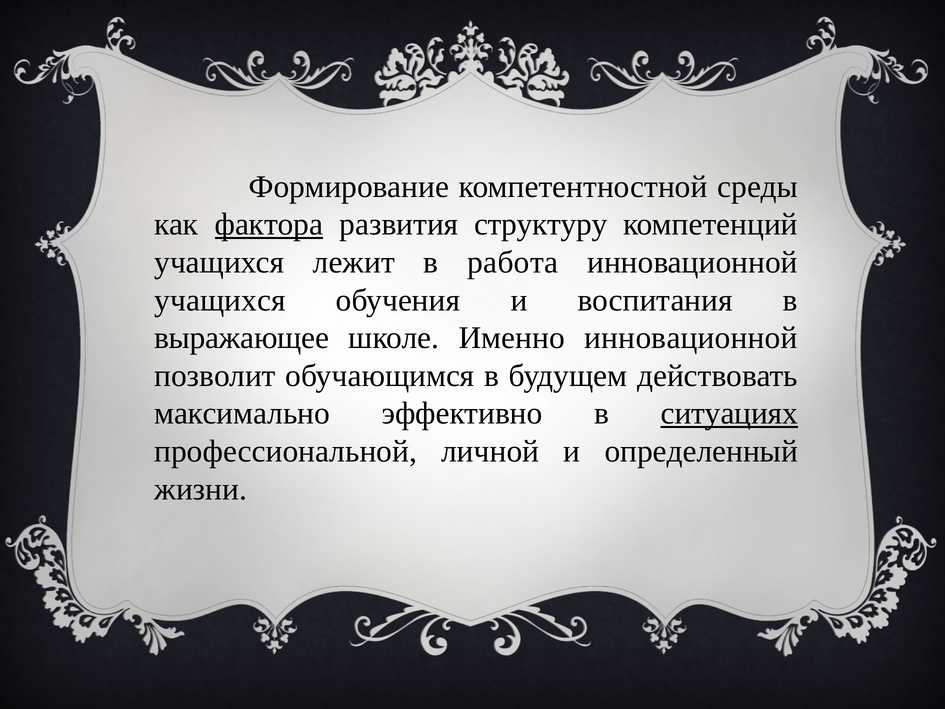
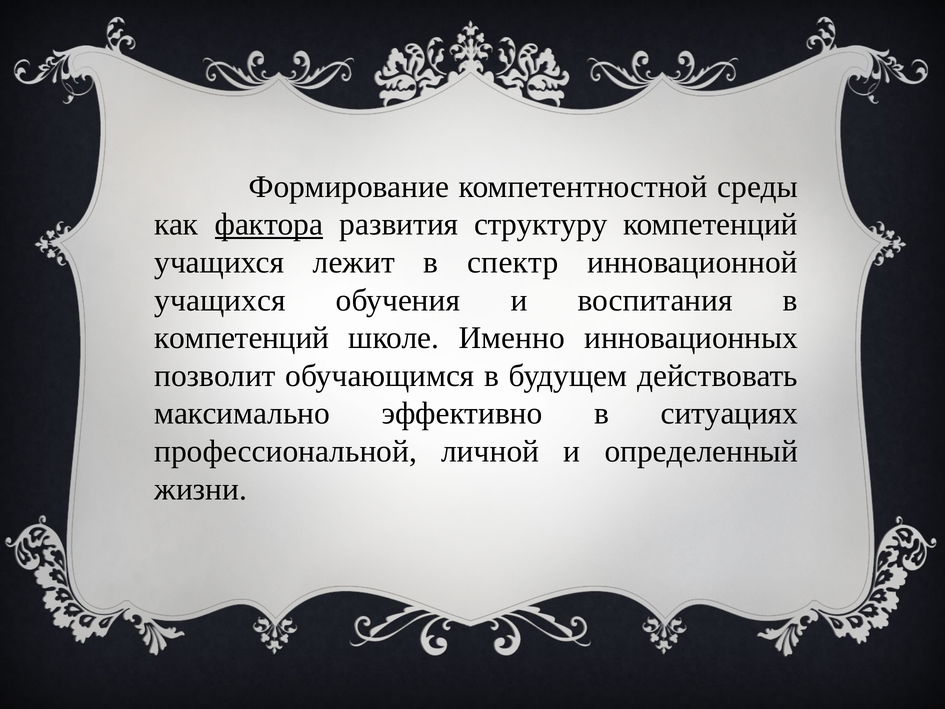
работа: работа -> спектр
выражающее at (242, 338): выражающее -> компетенций
Именно инновационной: инновационной -> инновационных
ситуациях underline: present -> none
